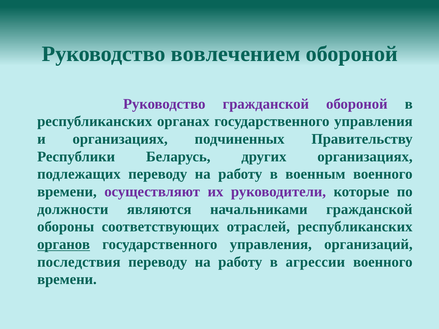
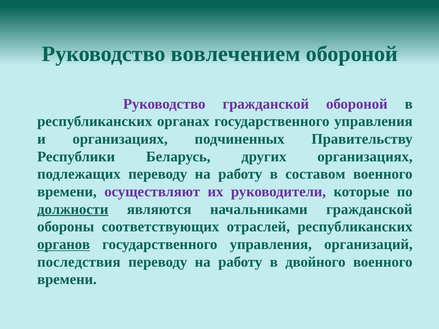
военным: военным -> составом
должности underline: none -> present
агрессии: агрессии -> двойного
